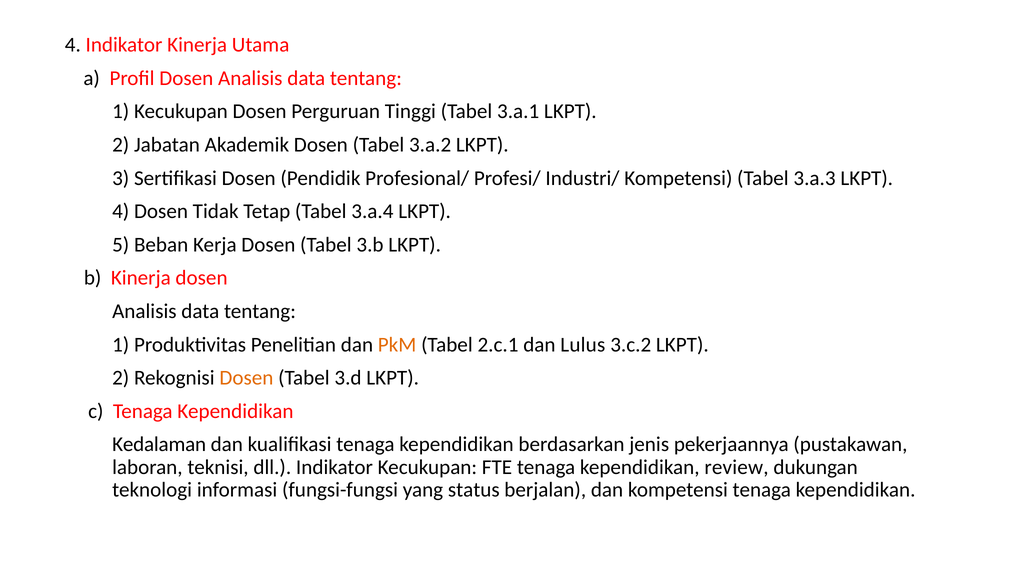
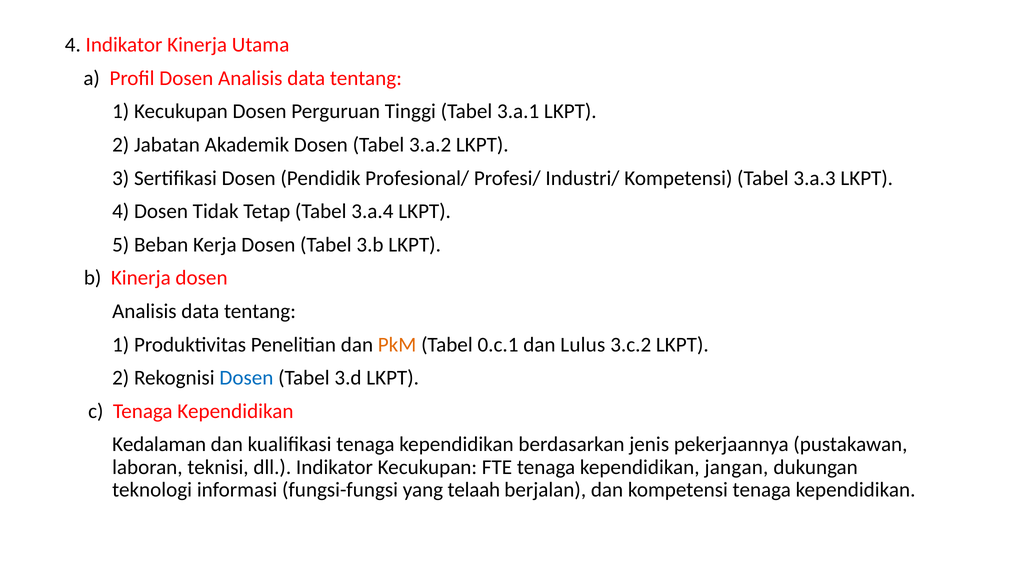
2.c.1: 2.c.1 -> 0.c.1
Dosen at (246, 378) colour: orange -> blue
review: review -> jangan
status: status -> telaah
